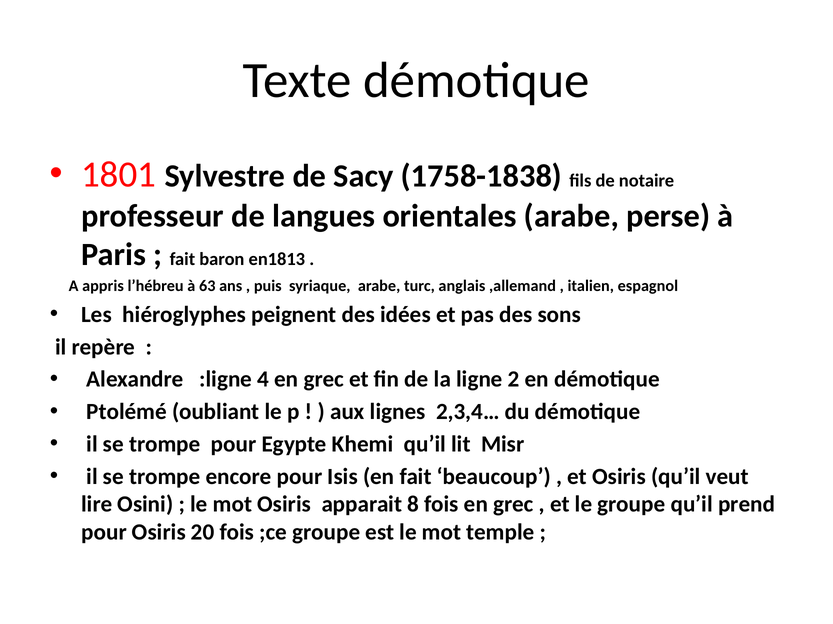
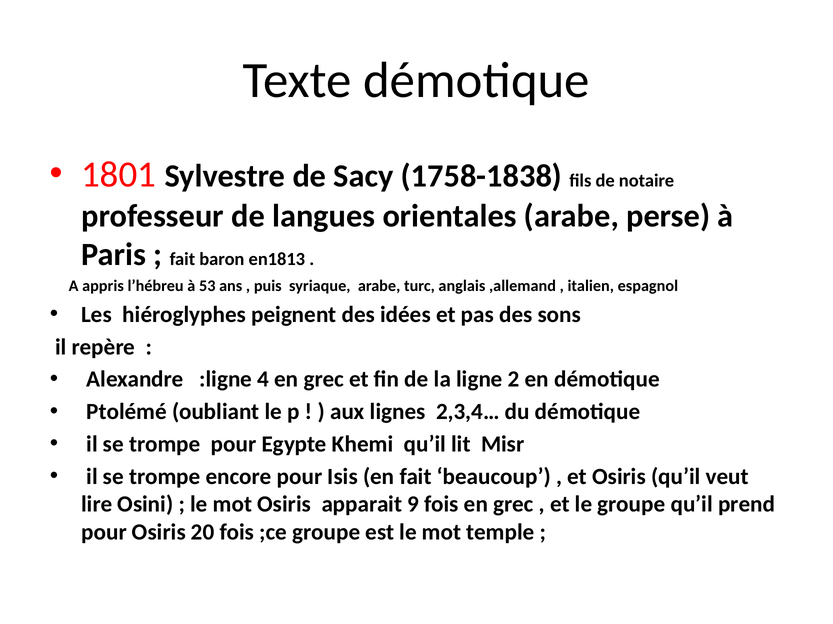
63: 63 -> 53
8: 8 -> 9
